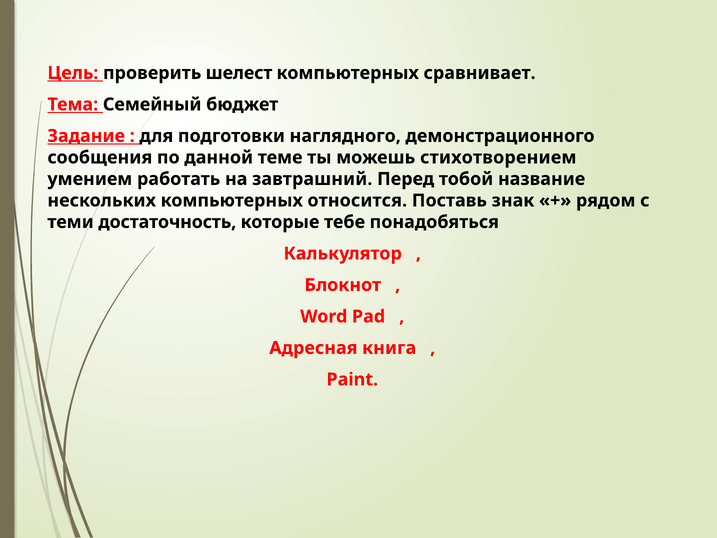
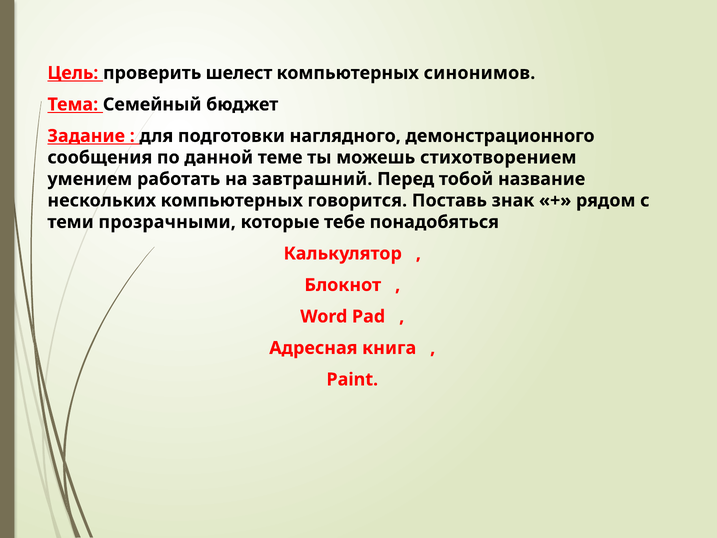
сравнивает: сравнивает -> синонимов
относится: относится -> говорится
достаточность: достаточность -> прозрачными
